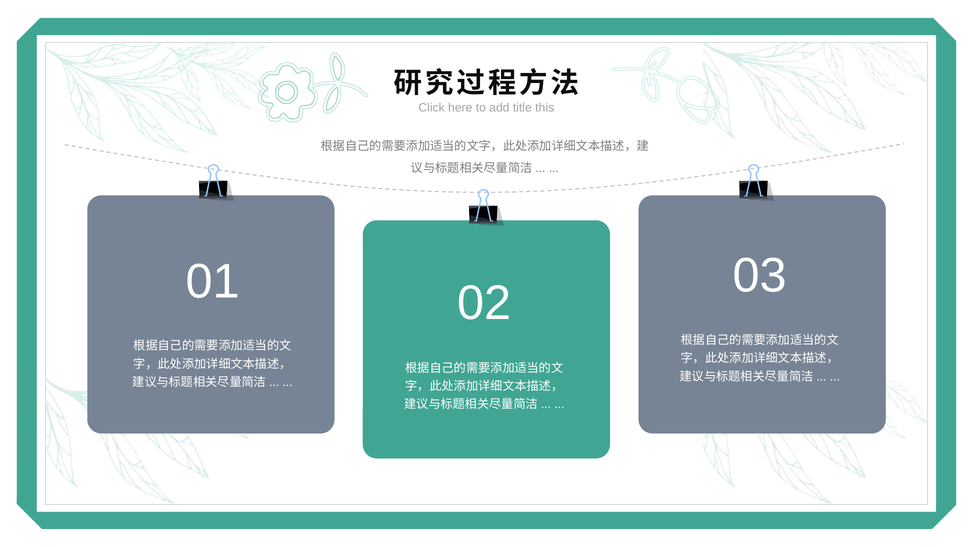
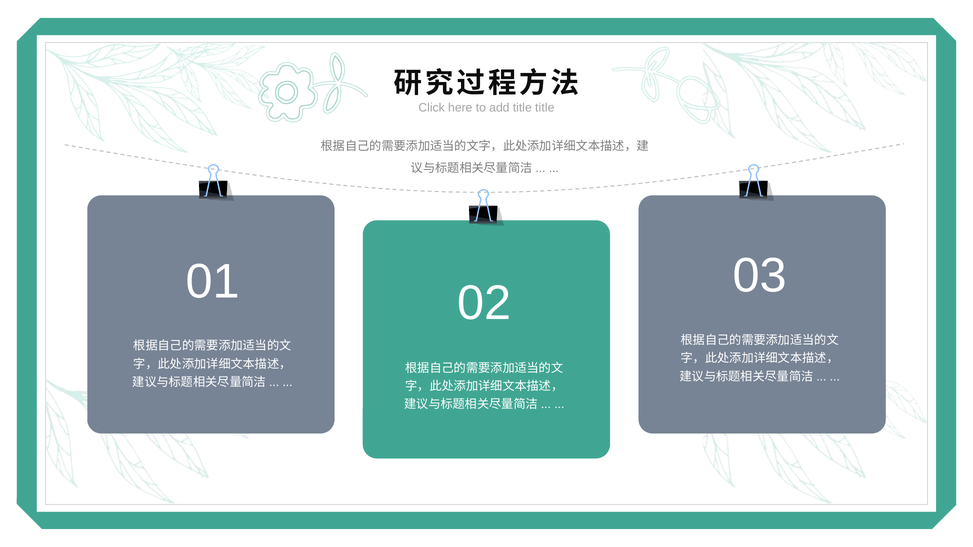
title this: this -> title
